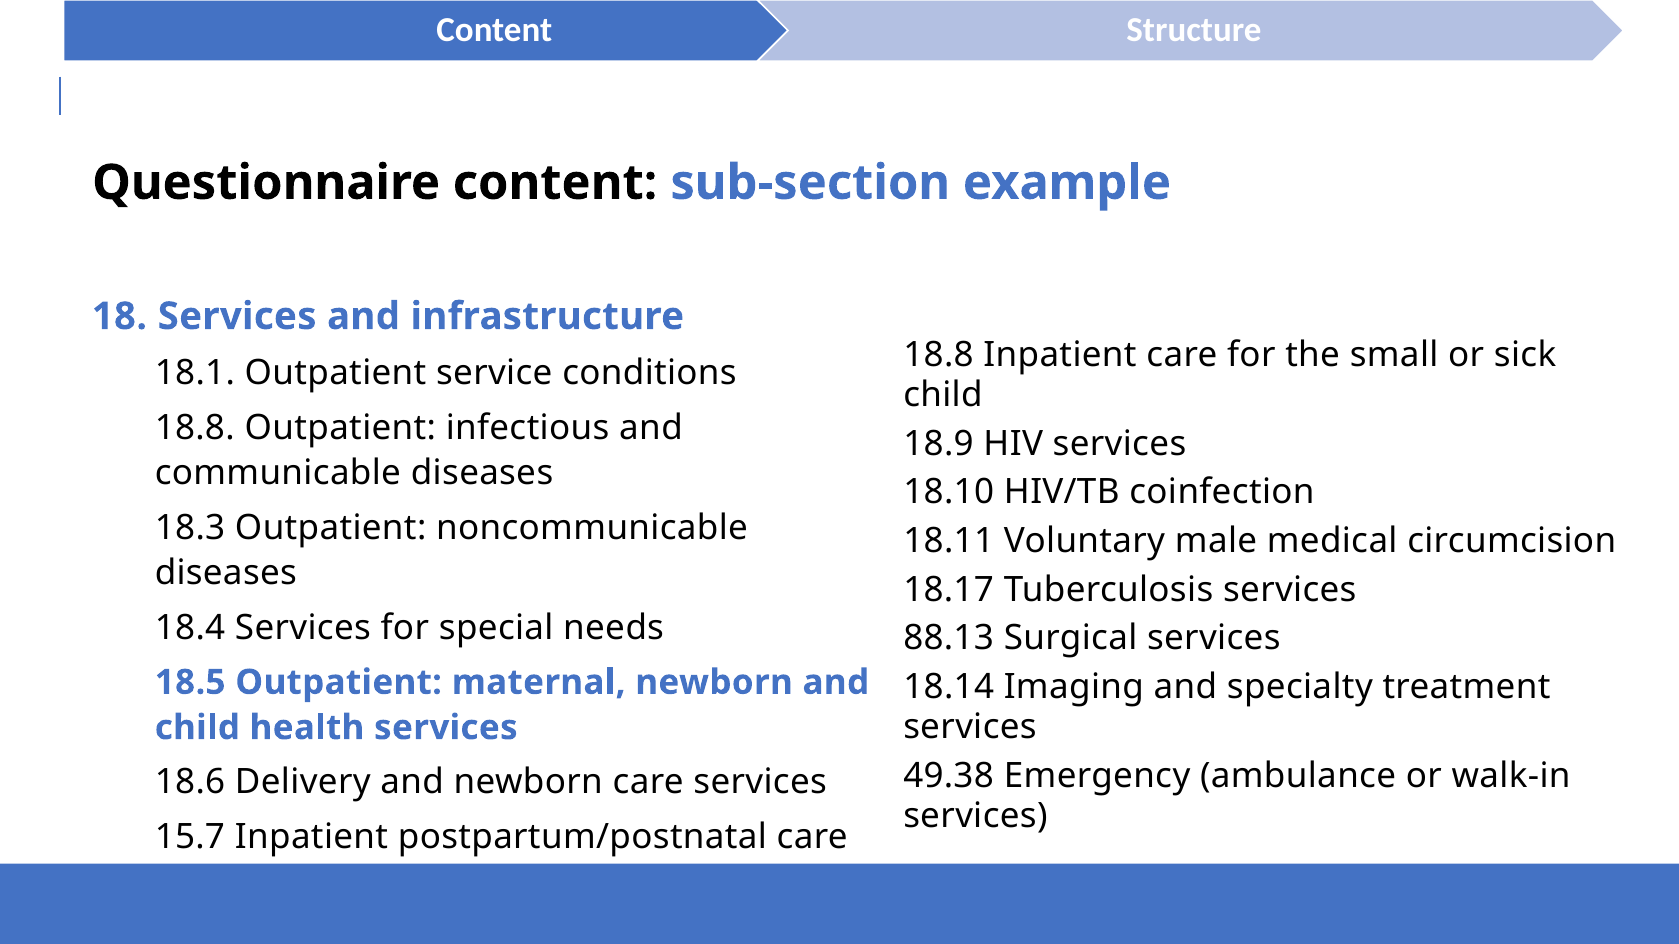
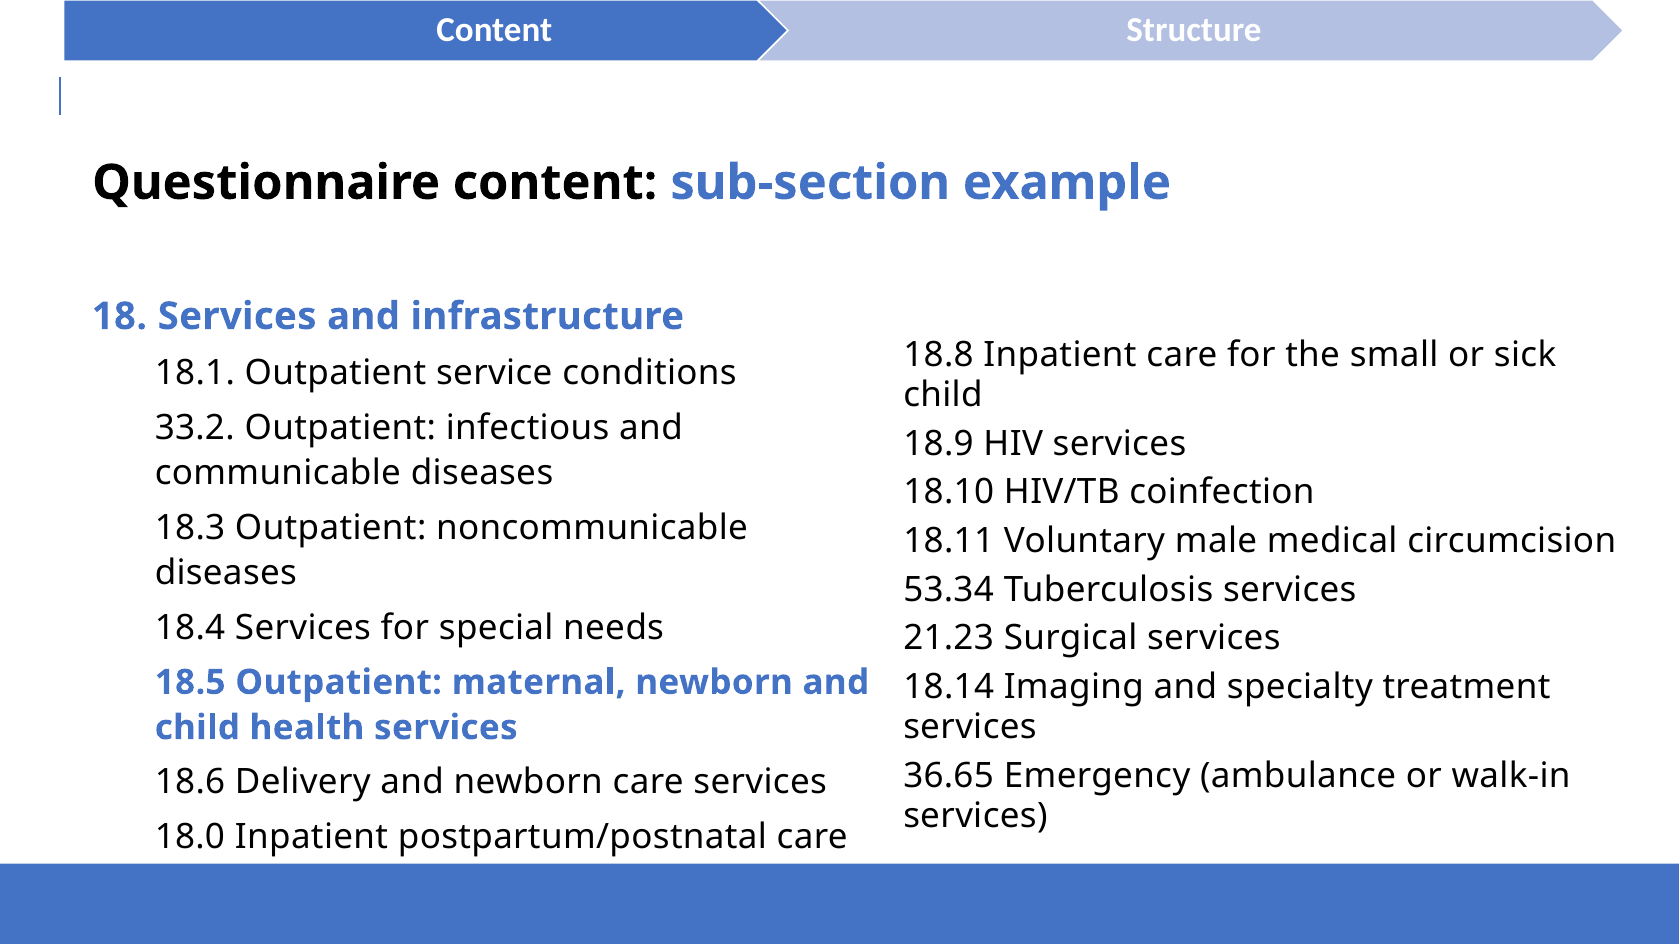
18.8 at (195, 428): 18.8 -> 33.2
18.17: 18.17 -> 53.34
88.13: 88.13 -> 21.23
49.38: 49.38 -> 36.65
15.7: 15.7 -> 18.0
